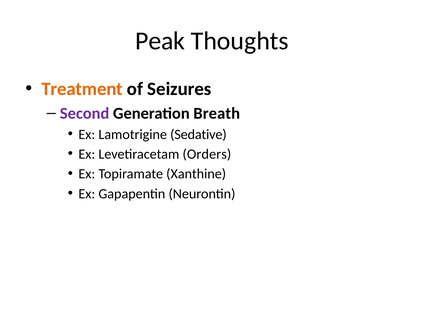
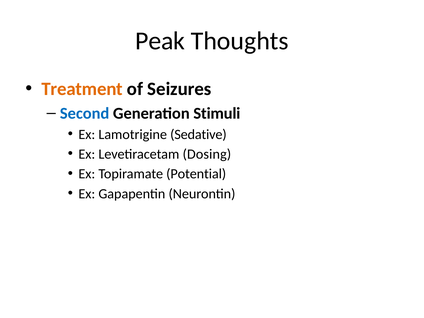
Second colour: purple -> blue
Breath: Breath -> Stimuli
Orders: Orders -> Dosing
Xanthine: Xanthine -> Potential
